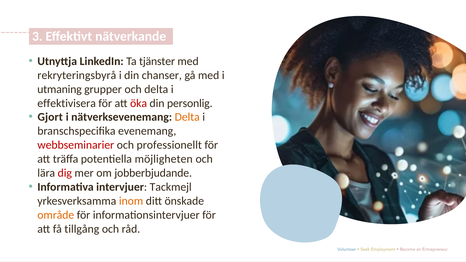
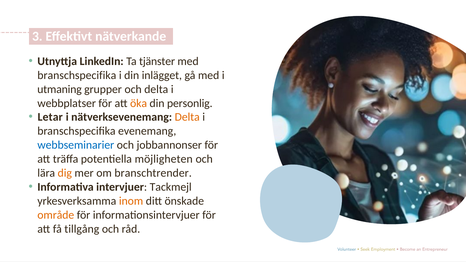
rekryteringsbyrå at (77, 75): rekryteringsbyrå -> branschspecifika
chanser: chanser -> inlägget
effektivisera: effektivisera -> webbplatser
öka colour: red -> orange
Gjort: Gjort -> Letar
webbseminarier colour: red -> blue
professionellt: professionellt -> jobbannonser
dig colour: red -> orange
jobberbjudande: jobberbjudande -> branschtrender
